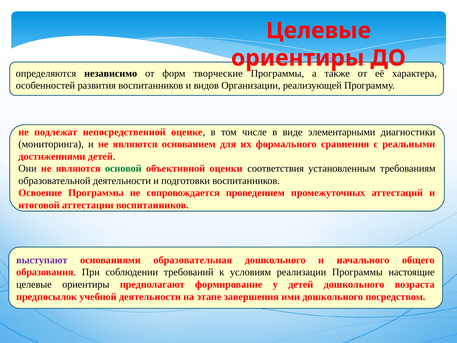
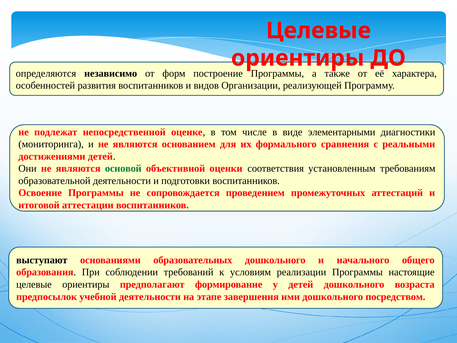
творческие: творческие -> построение
выступают colour: purple -> black
образовательная: образовательная -> образовательных
